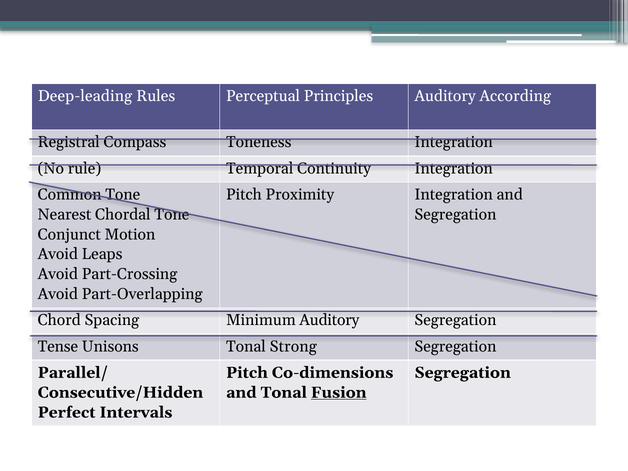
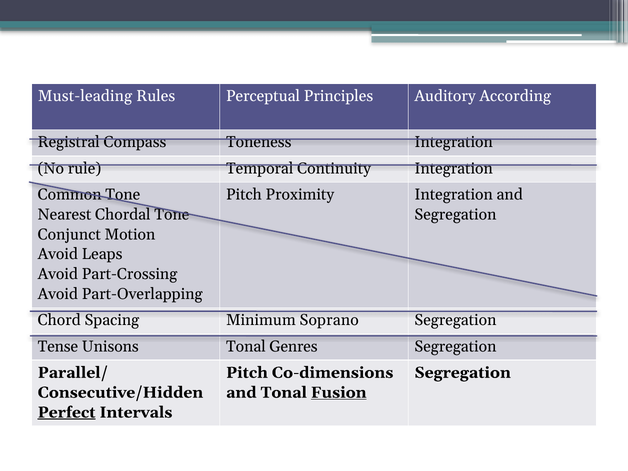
Deep-leading: Deep-leading -> Must-leading
Minimum Auditory: Auditory -> Soprano
Strong: Strong -> Genres
Perfect underline: none -> present
